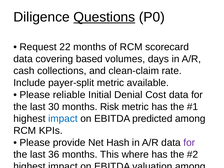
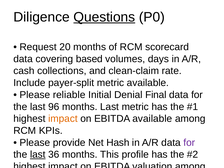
22: 22 -> 20
Denial Cost: Cost -> Final
30: 30 -> 96
months Risk: Risk -> Last
impact at (63, 119) colour: blue -> orange
EBITDA predicted: predicted -> available
last at (38, 155) underline: none -> present
where: where -> profile
